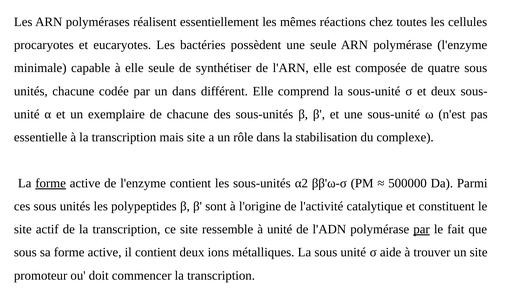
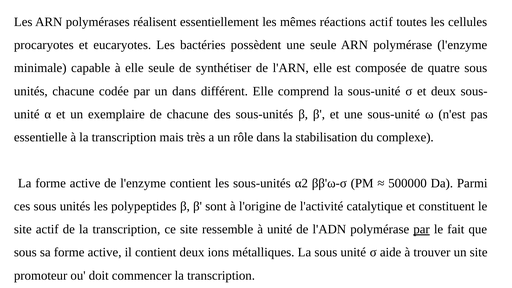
réactions chez: chez -> actif
mais site: site -> très
forme at (51, 183) underline: present -> none
